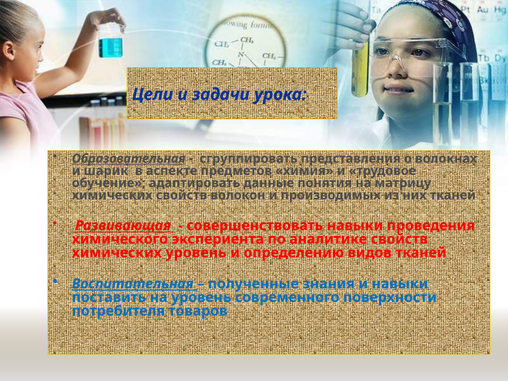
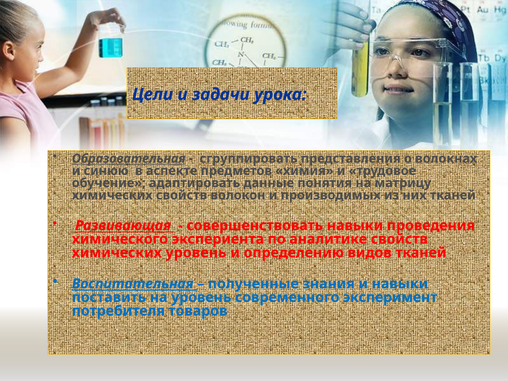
шарик: шарик -> синюю
поверхности: поверхности -> эксперимент
